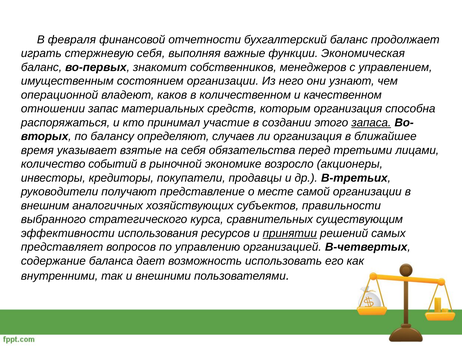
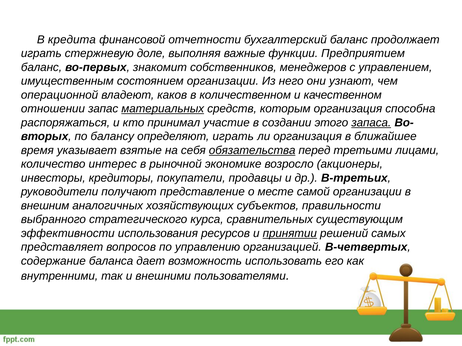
февраля: февраля -> кредита
стержневую себя: себя -> доле
Экономическая: Экономическая -> Предприятием
материальных underline: none -> present
определяют случаев: случаев -> играть
обязательства underline: none -> present
событий: событий -> интерес
